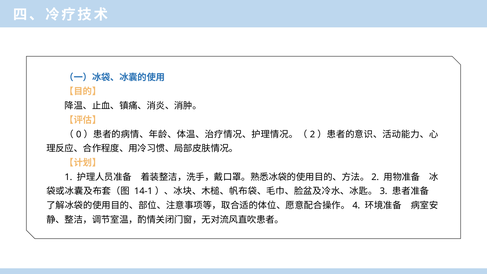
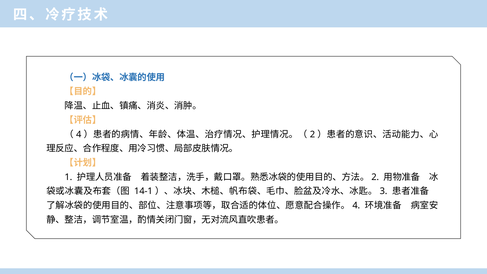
0 at (79, 134): 0 -> 4
